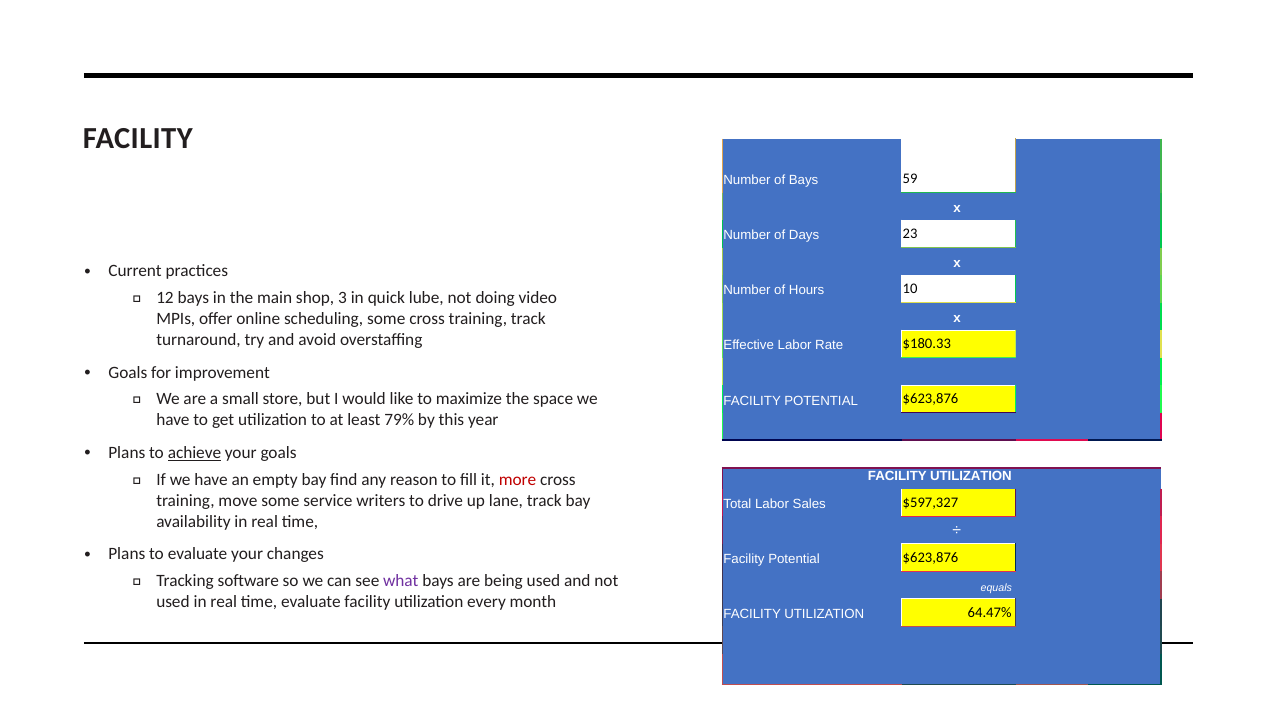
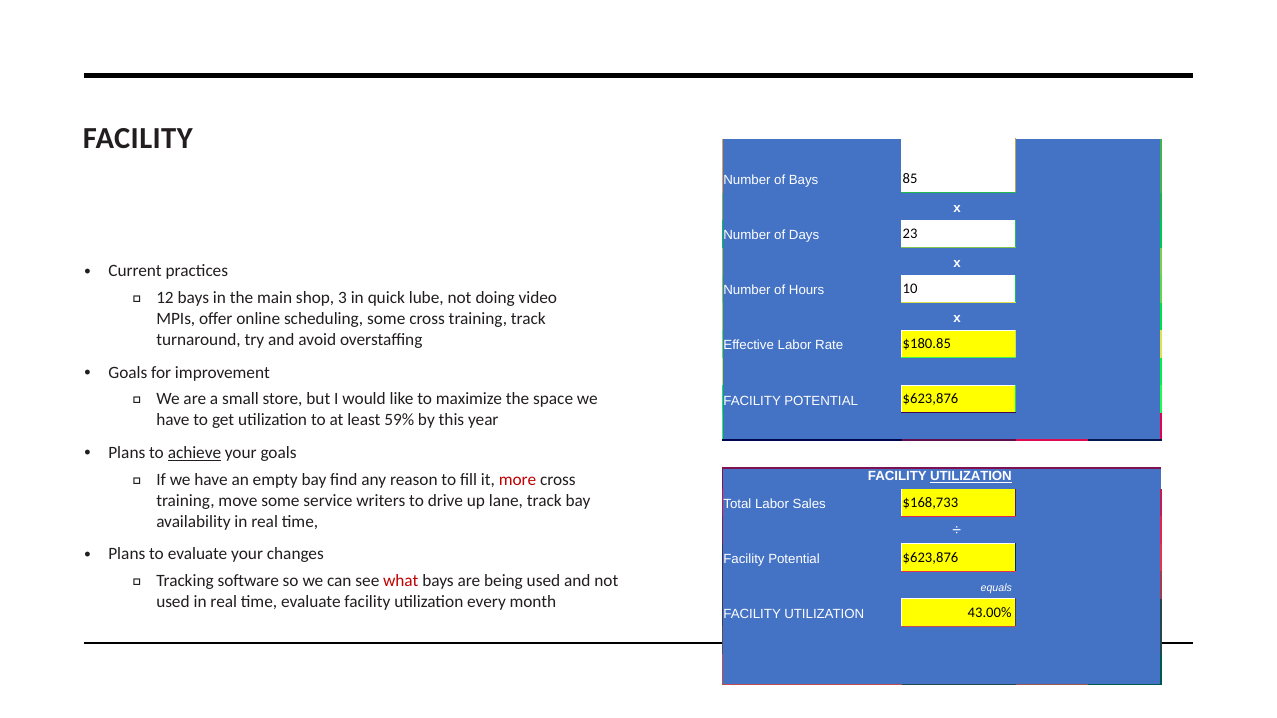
59: 59 -> 85
$180.33: $180.33 -> $180.85
79%: 79% -> 59%
UTILIZATION at (971, 477) underline: none -> present
$597,327: $597,327 -> $168,733
what colour: purple -> red
64.47%: 64.47% -> 43.00%
